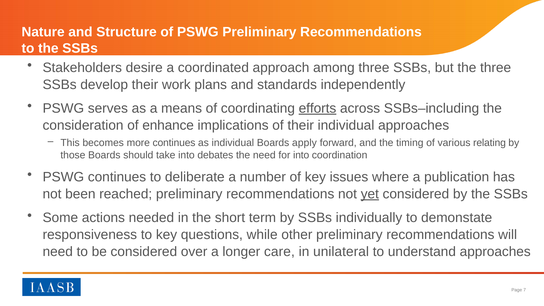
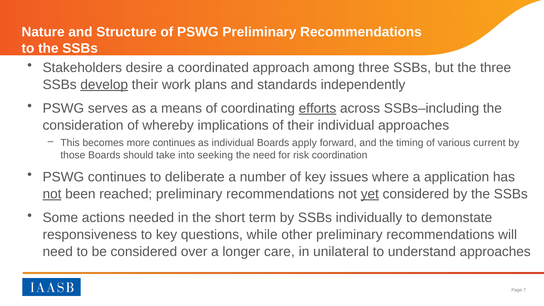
develop underline: none -> present
enhance: enhance -> whereby
relating: relating -> current
debates: debates -> seeking
for into: into -> risk
publication: publication -> application
not at (52, 194) underline: none -> present
